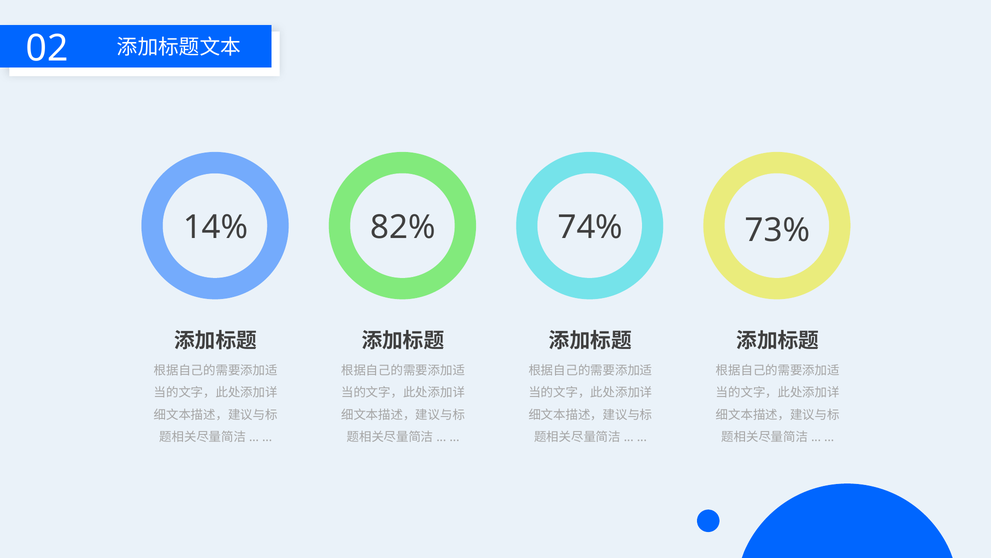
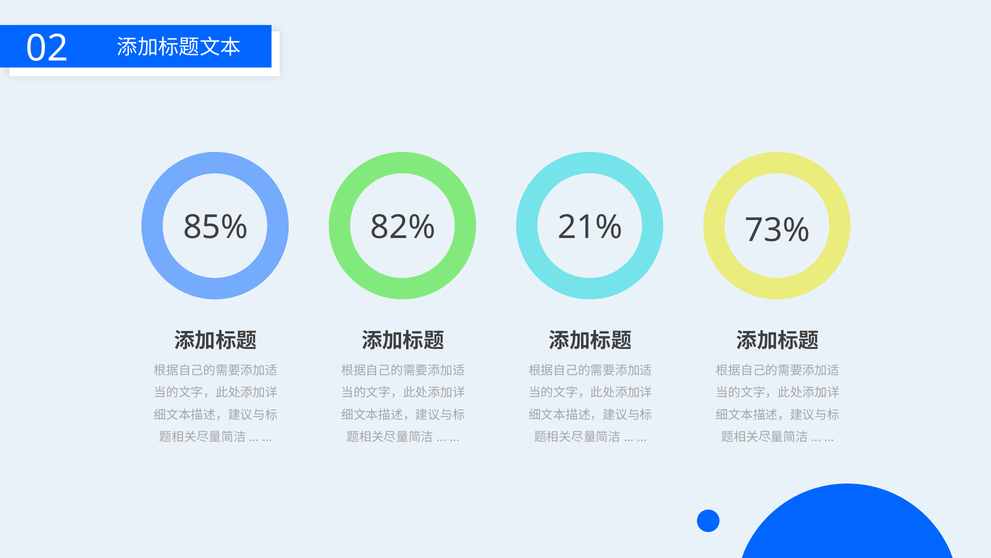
14%: 14% -> 85%
74%: 74% -> 21%
